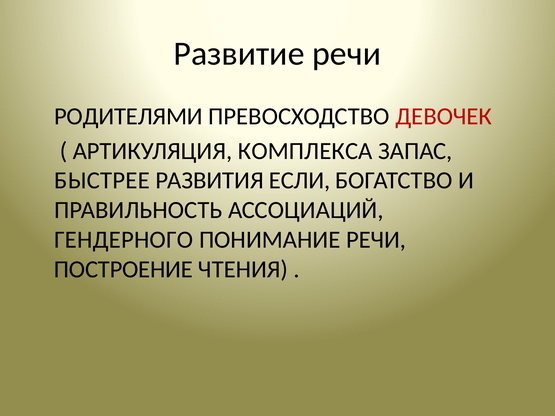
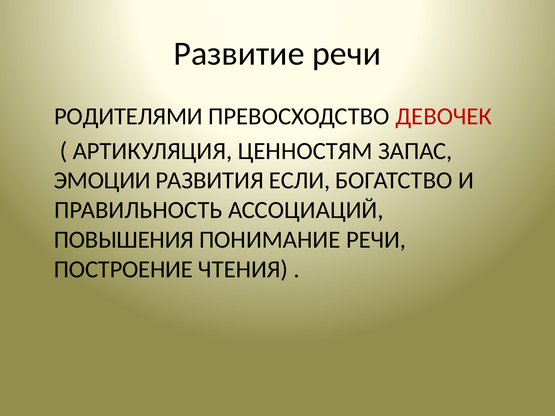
КОМПЛЕКСА: КОМПЛЕКСА -> ЦЕННОСТЯМ
БЫСТРЕЕ: БЫСТРЕЕ -> ЭМОЦИИ
ГЕНДЕРНОГО: ГЕНДЕРНОГО -> ПОВЫШЕНИЯ
